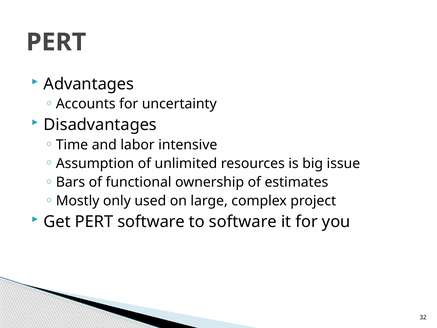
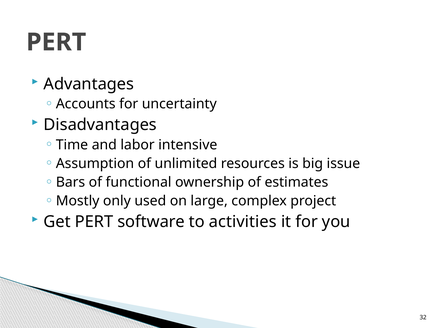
to software: software -> activities
